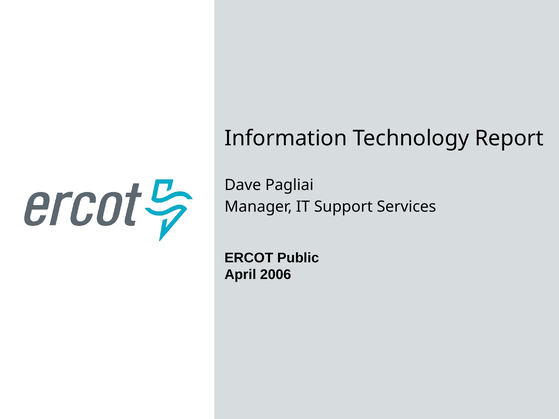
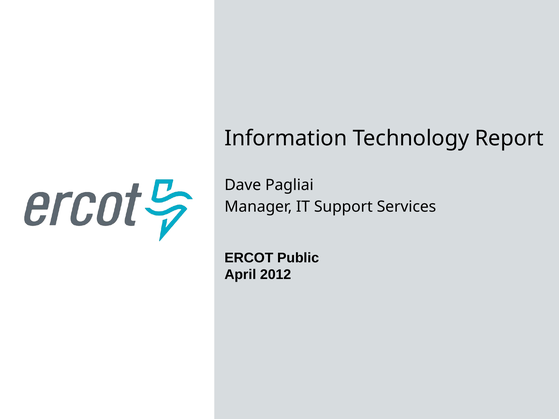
2006: 2006 -> 2012
